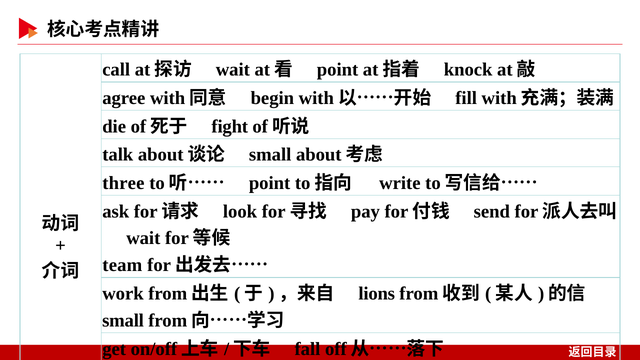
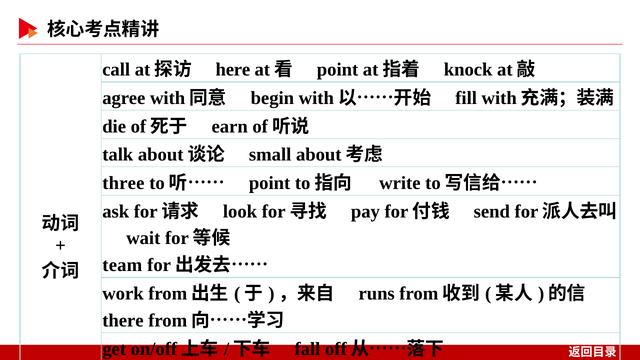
wait at (233, 70): wait -> here
fight: fight -> earn
lions: lions -> runs
small at (123, 321): small -> there
